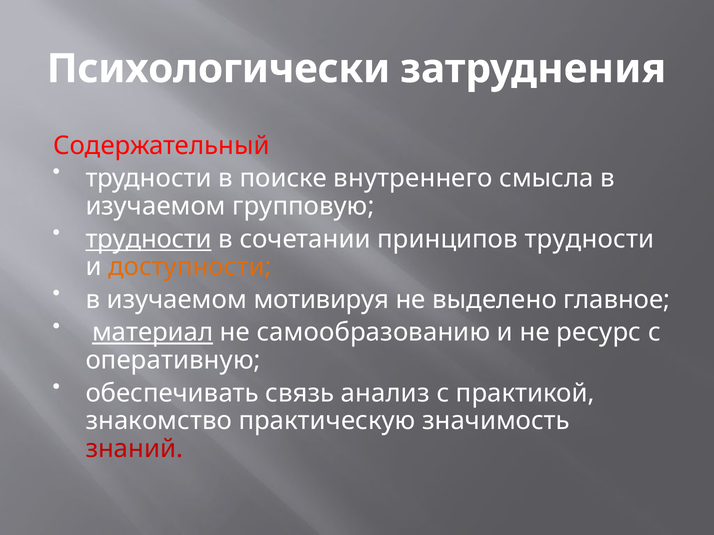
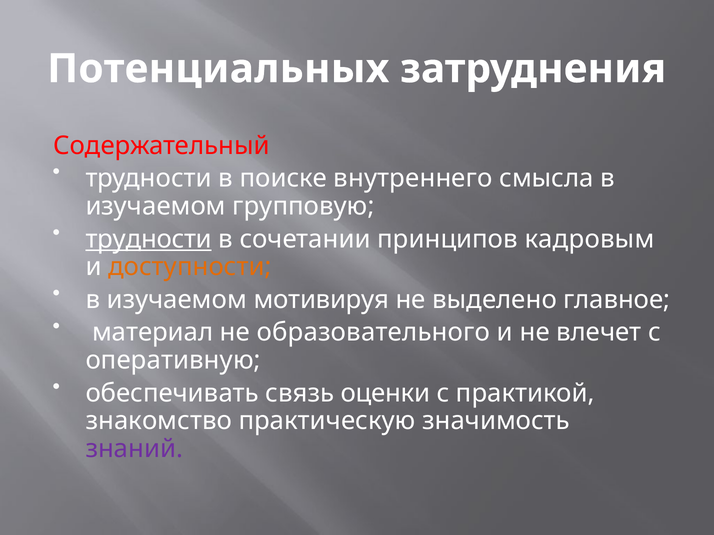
Психологически: Психологически -> Потенциальных
принципов трудности: трудности -> кадровым
материал underline: present -> none
самообразованию: самообразованию -> образовательного
ресурс: ресурс -> влечет
анализ: анализ -> оценки
знаний colour: red -> purple
